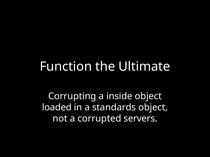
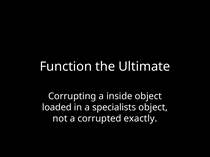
standards: standards -> specialists
servers: servers -> exactly
